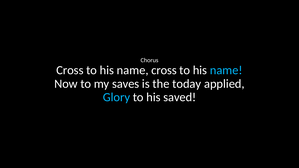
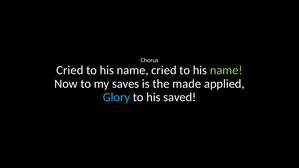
Cross at (70, 70): Cross -> Cried
name cross: cross -> cried
name at (226, 70) colour: light blue -> light green
today: today -> made
